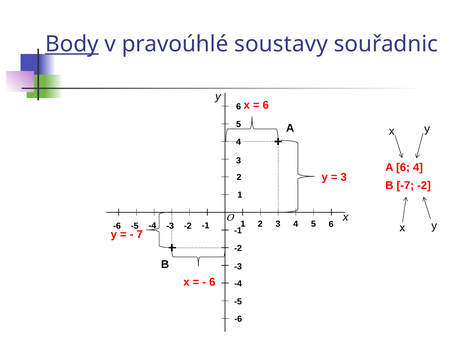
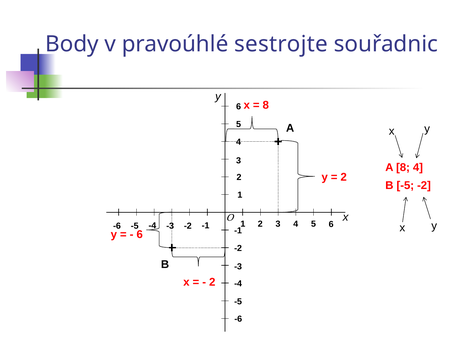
Body underline: present -> none
soustavy: soustavy -> sestrojte
6 at (266, 105): 6 -> 8
A 6: 6 -> 8
3 at (344, 177): 3 -> 2
B -7: -7 -> -5
7 at (140, 235): 7 -> 6
6 at (212, 283): 6 -> 2
